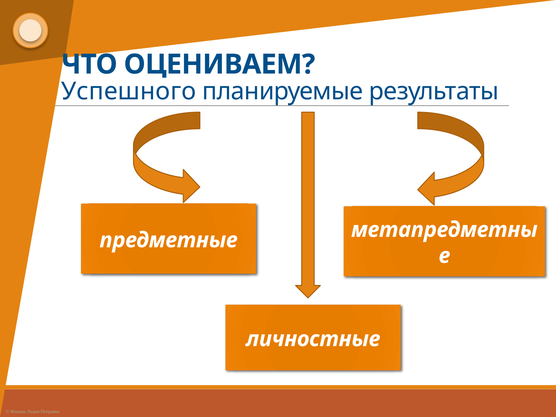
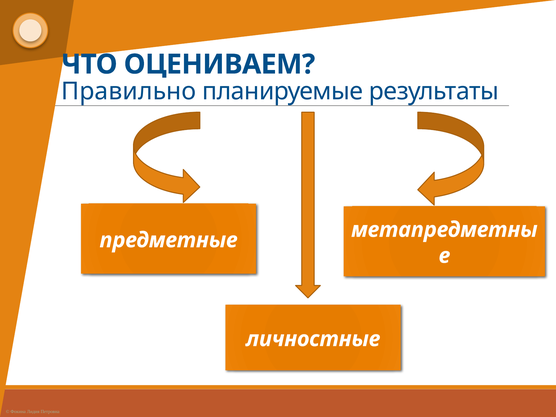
Успешного: Успешного -> Правильно
